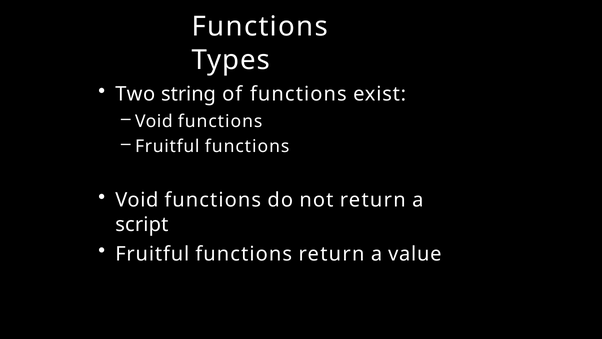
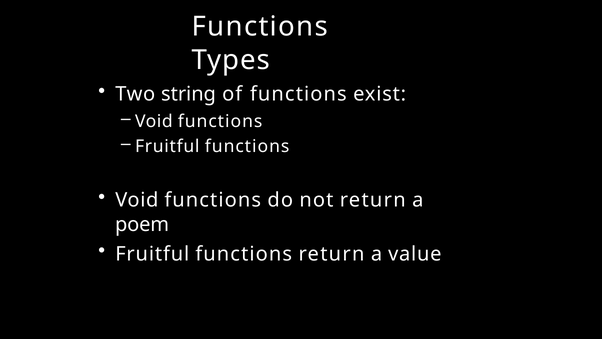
script: script -> poem
